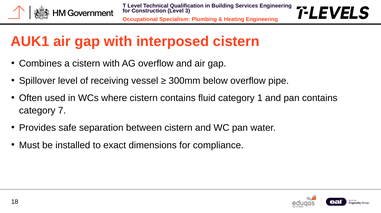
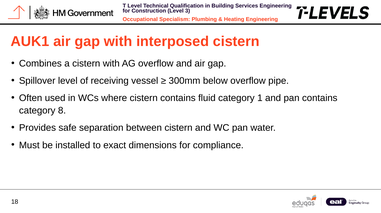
7: 7 -> 8
